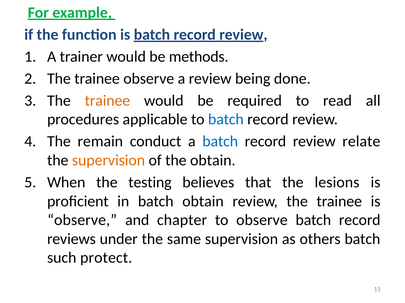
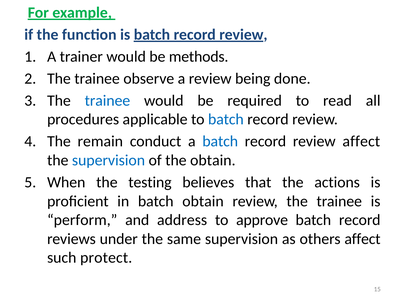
trainee at (107, 101) colour: orange -> blue
review relate: relate -> affect
supervision at (109, 161) colour: orange -> blue
lesions: lesions -> actions
observe at (82, 221): observe -> perform
chapter: chapter -> address
to observe: observe -> approve
others batch: batch -> affect
